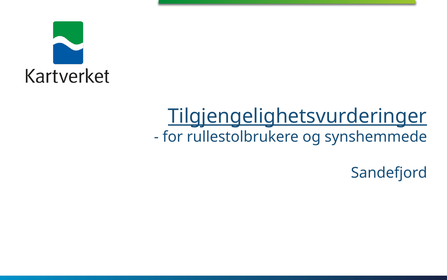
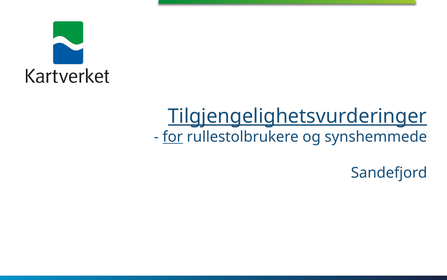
for underline: none -> present
